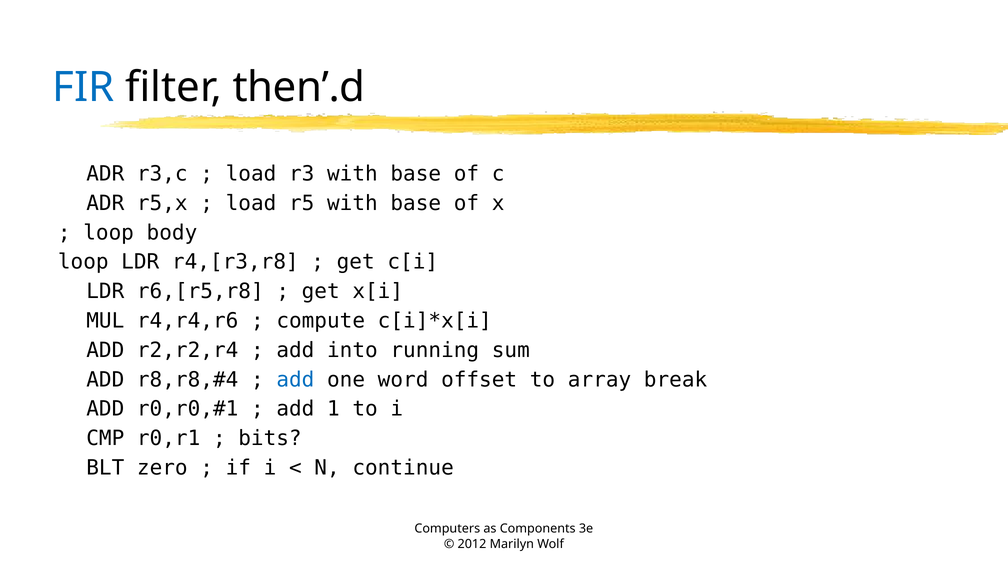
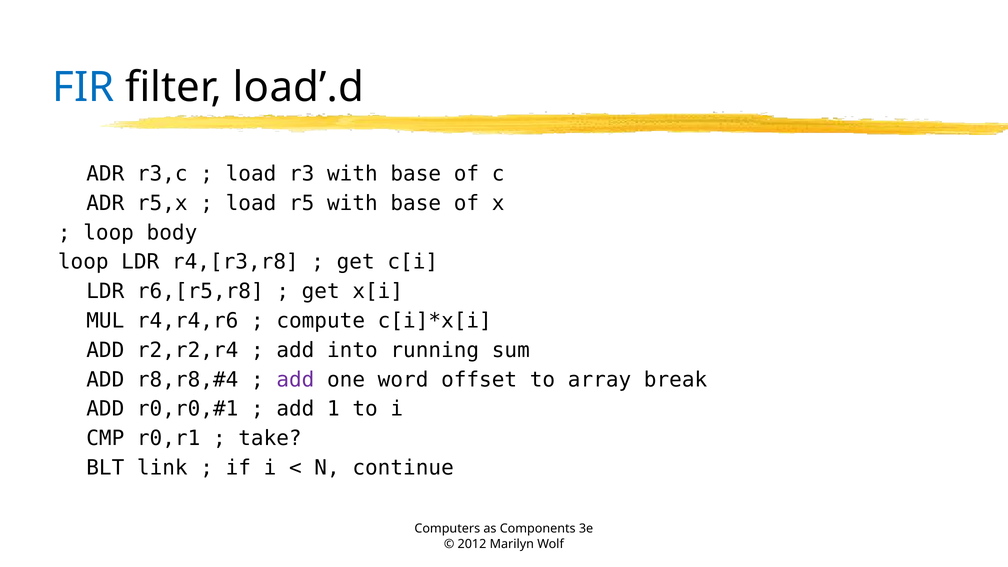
then’.d: then’.d -> load’.d
add at (295, 380) colour: blue -> purple
bits: bits -> take
zero: zero -> link
